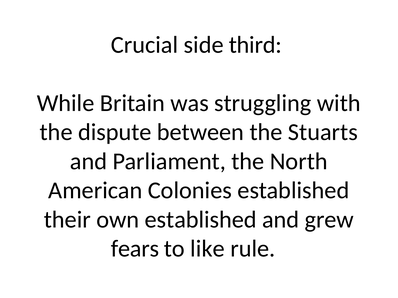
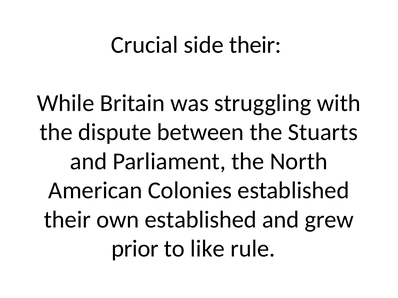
side third: third -> their
fears: fears -> prior
